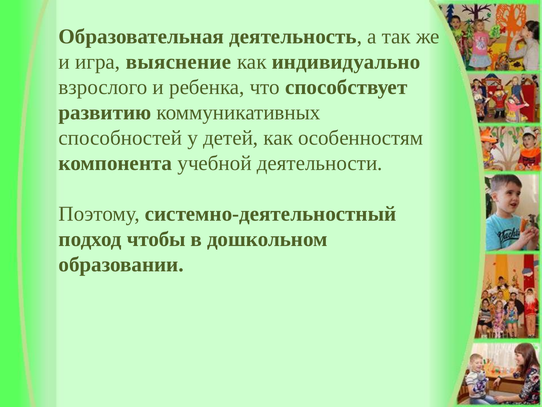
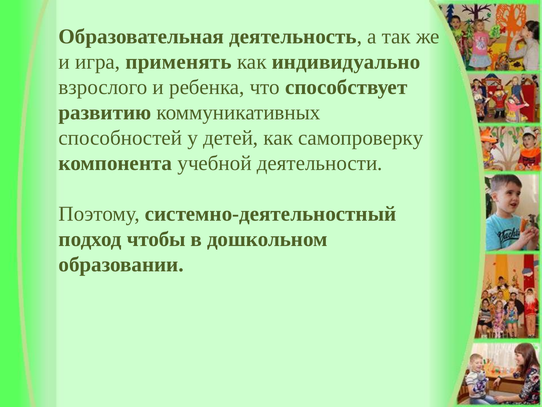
выяснение: выяснение -> применять
особенностям: особенностям -> самопроверку
